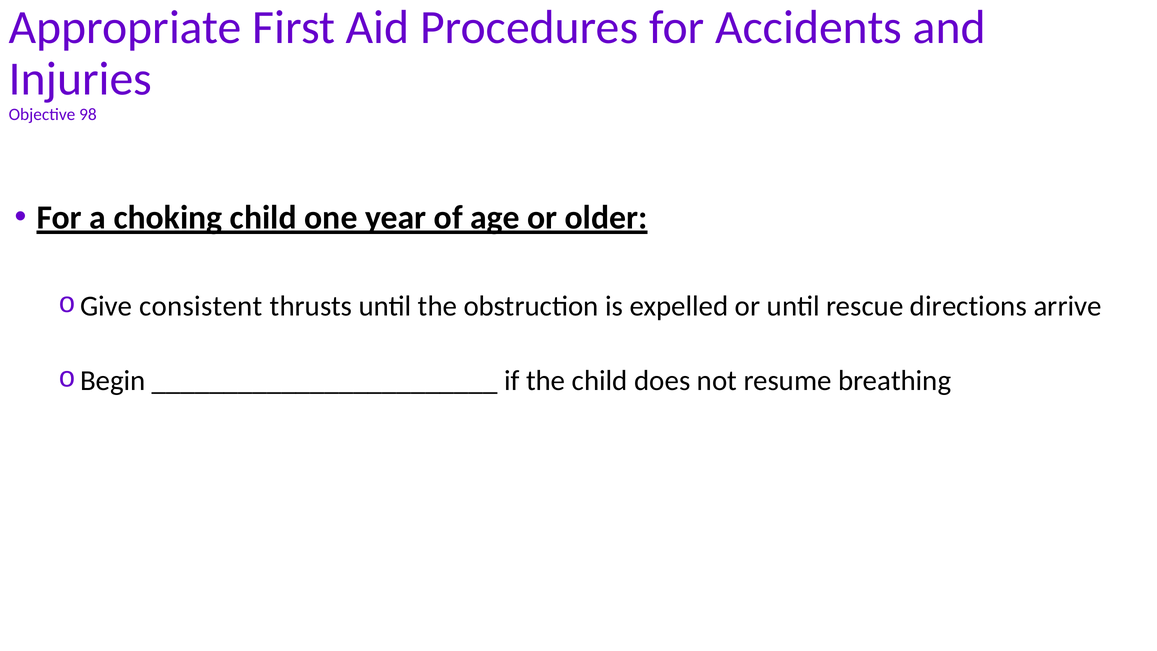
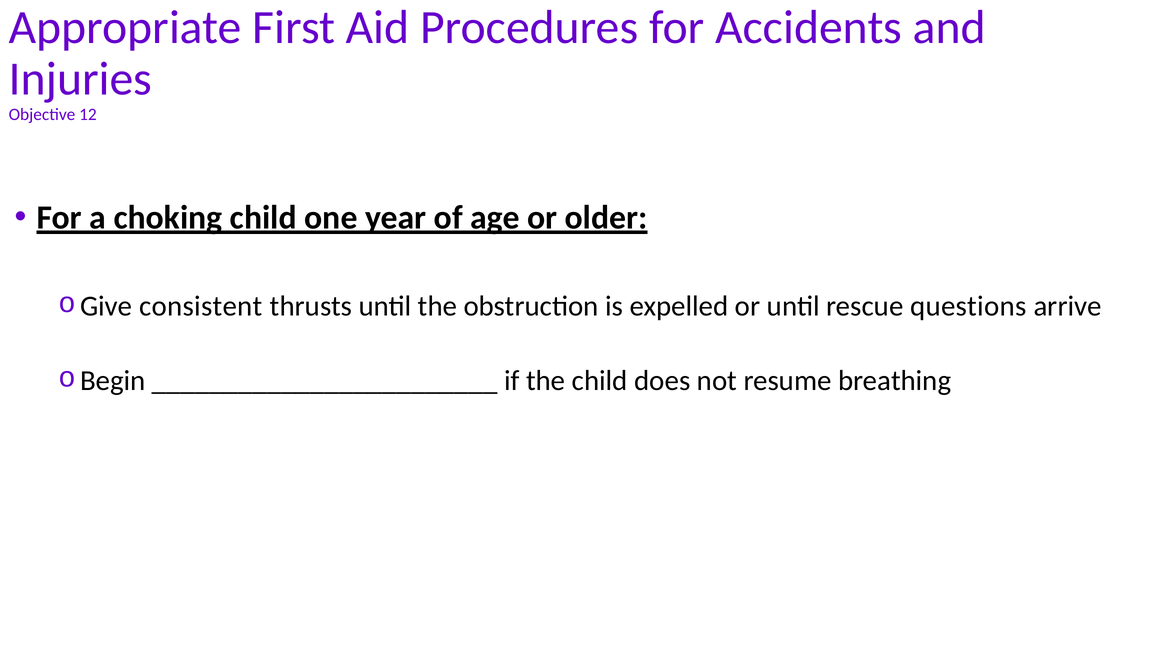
98: 98 -> 12
directions: directions -> questions
